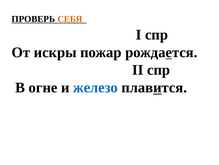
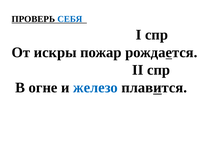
СЕБЯ colour: orange -> blue
